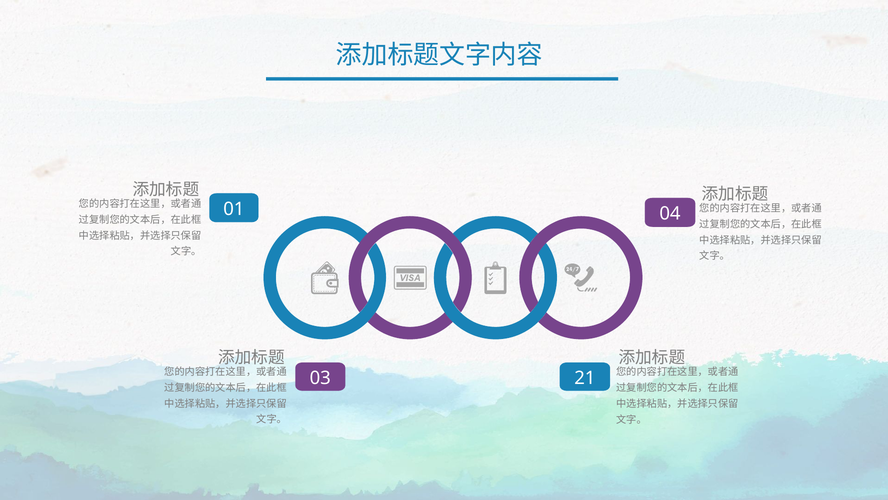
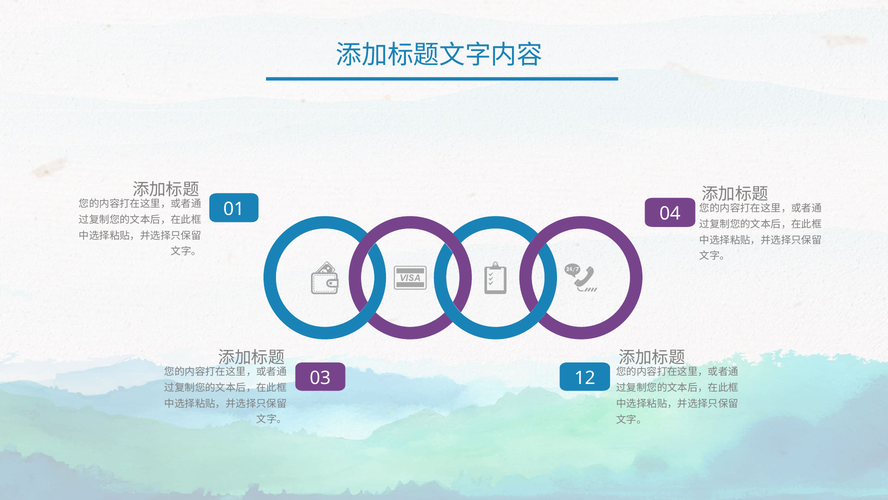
21: 21 -> 12
